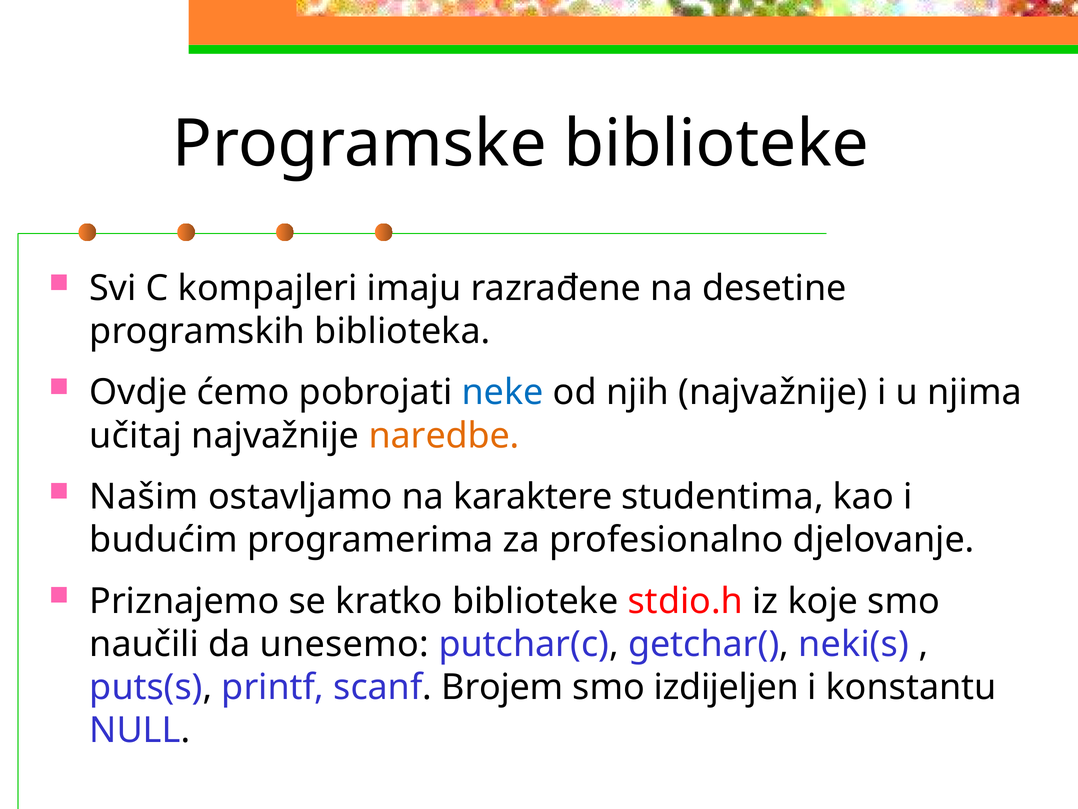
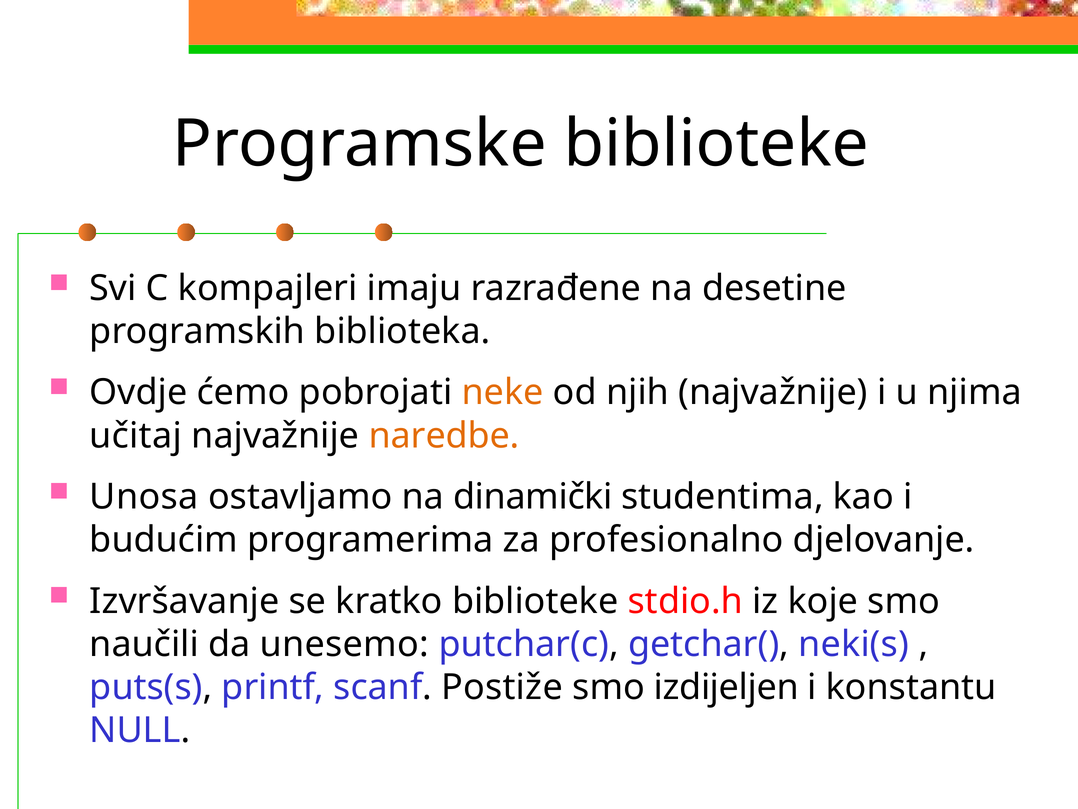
neke colour: blue -> orange
Našim: Našim -> Unosa
karaktere: karaktere -> dinamički
Priznajemo: Priznajemo -> Izvršavanje
Brojem: Brojem -> Postiže
